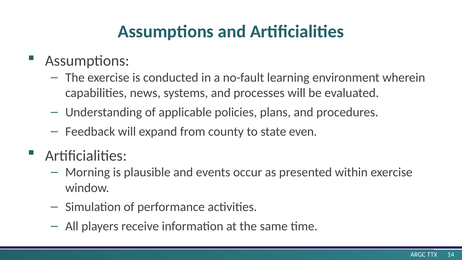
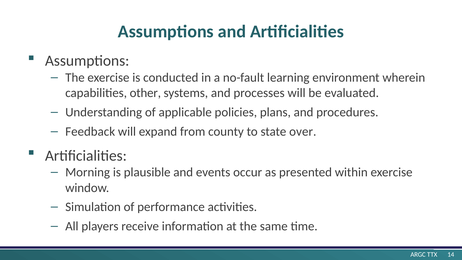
news: news -> other
even: even -> over
